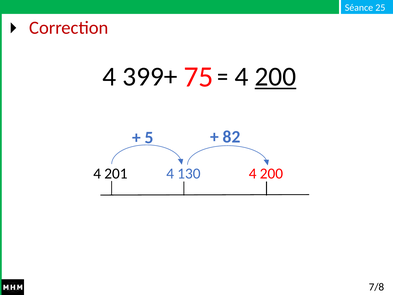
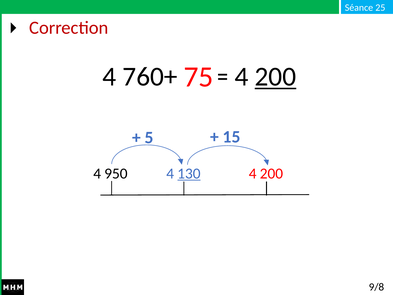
399+: 399+ -> 760+
82: 82 -> 15
201: 201 -> 950
130 underline: none -> present
7/8: 7/8 -> 9/8
